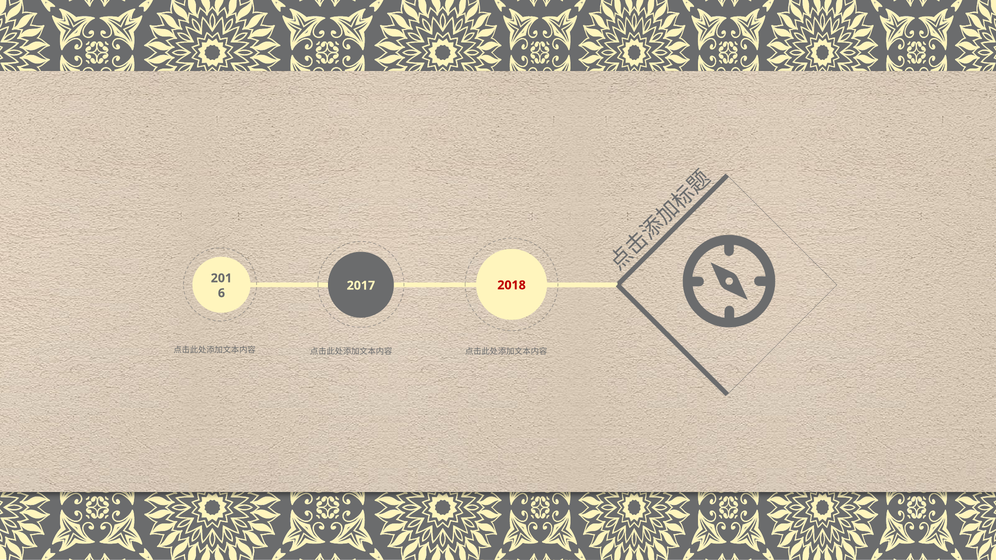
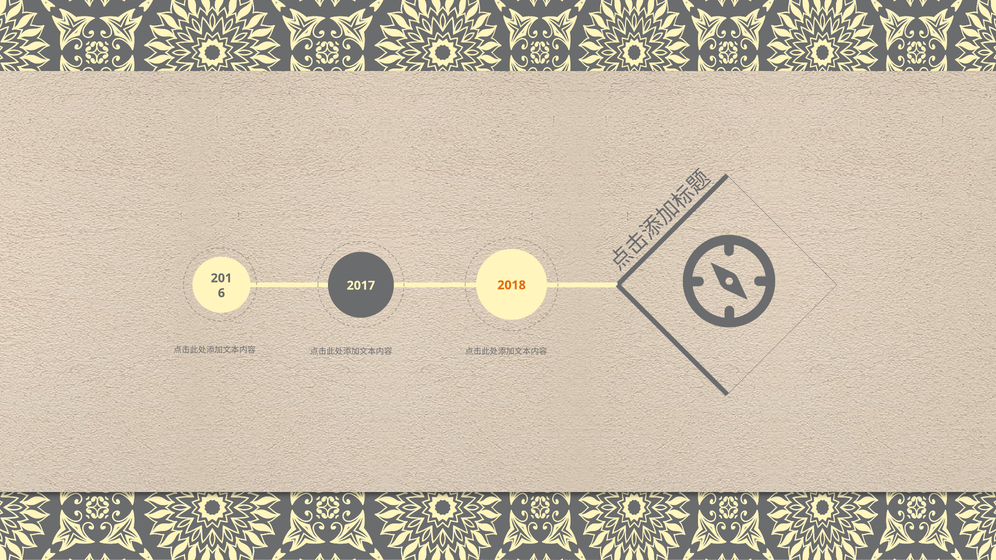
2018 colour: red -> orange
